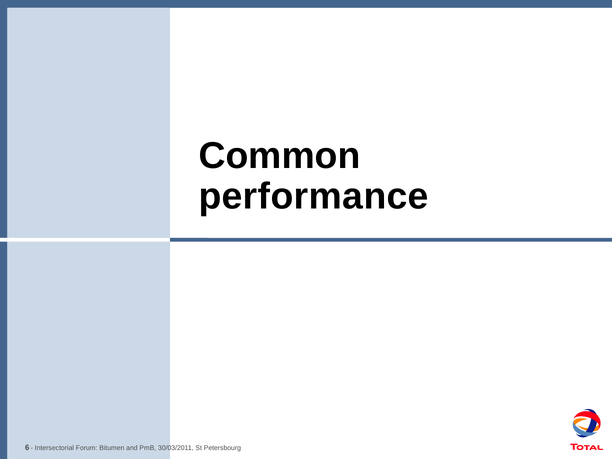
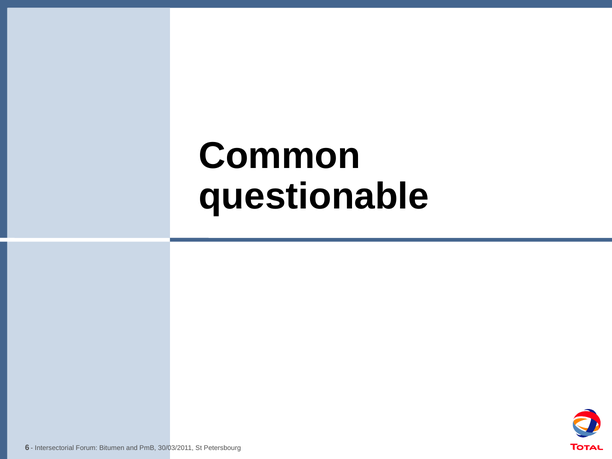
performance: performance -> questionable
